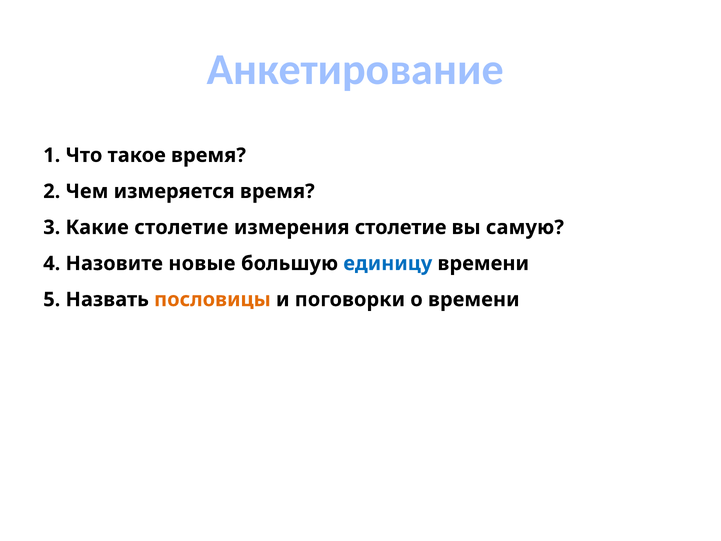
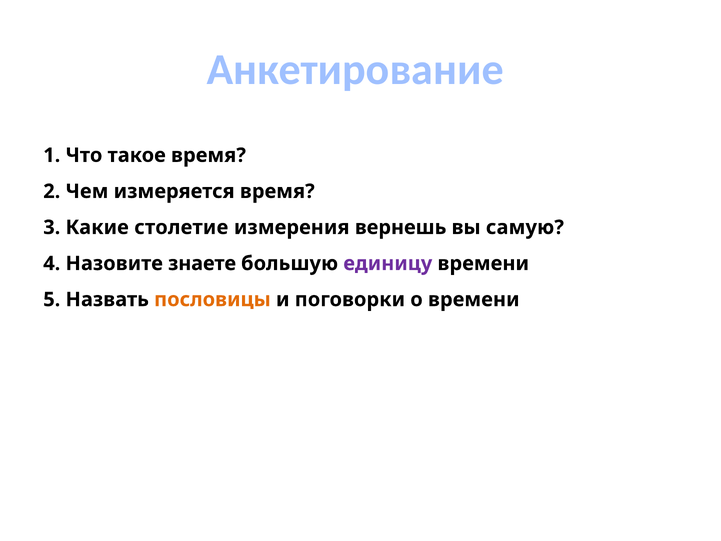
измерения столетие: столетие -> вернешь
новые: новые -> знаете
единицу colour: blue -> purple
